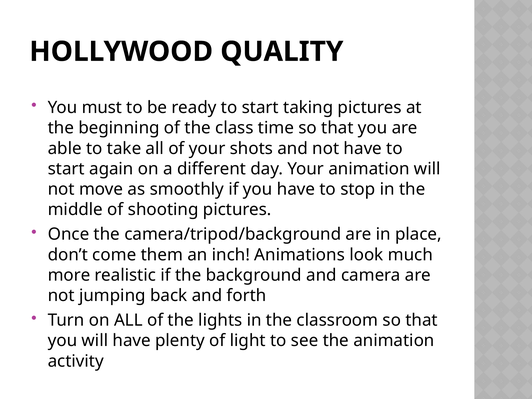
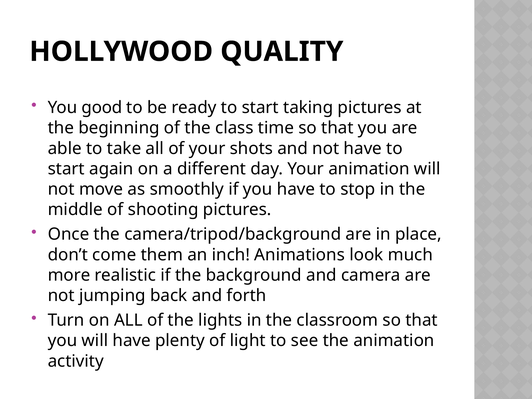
must: must -> good
